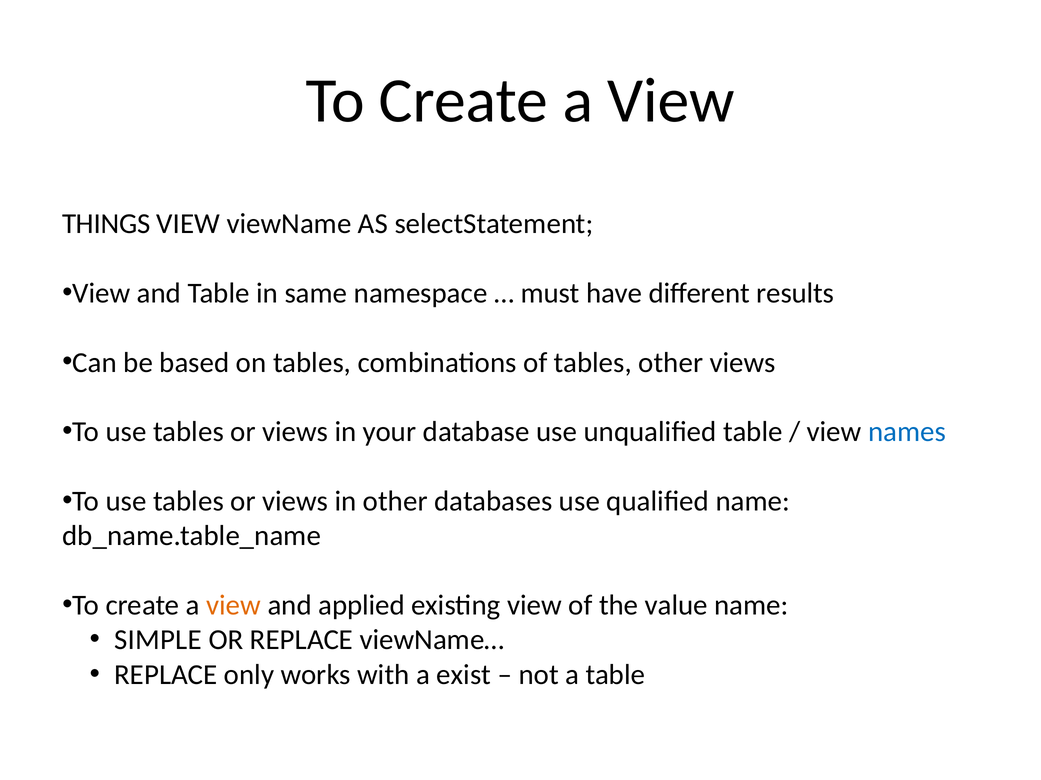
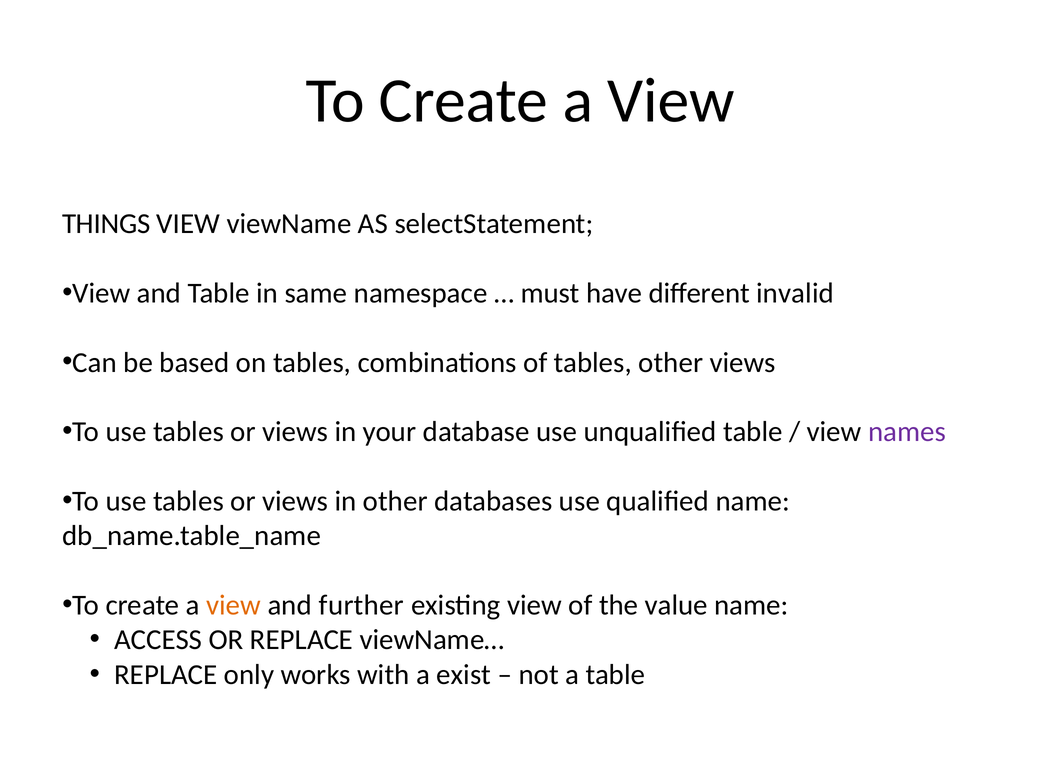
results: results -> invalid
names colour: blue -> purple
applied: applied -> further
SIMPLE: SIMPLE -> ACCESS
